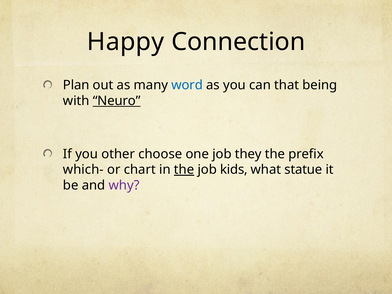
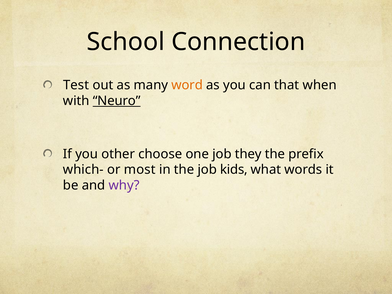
Happy: Happy -> School
Plan: Plan -> Test
word colour: blue -> orange
being: being -> when
chart: chart -> most
the at (184, 170) underline: present -> none
statue: statue -> words
